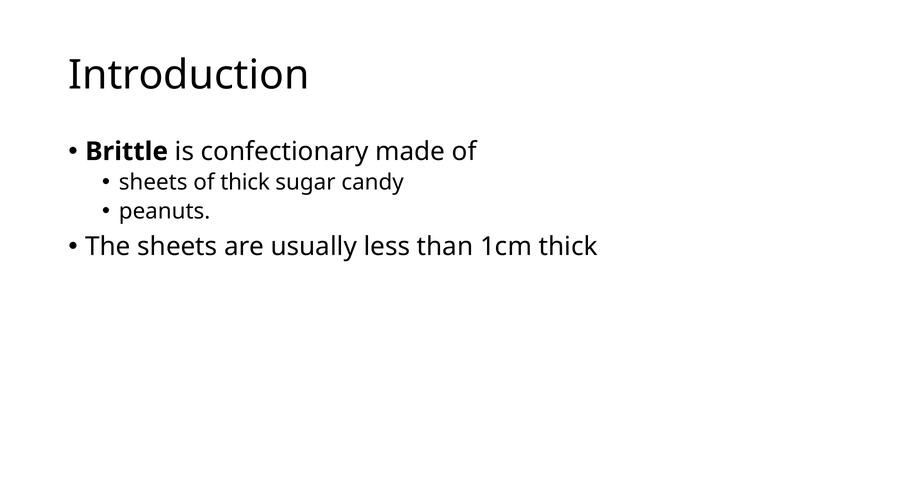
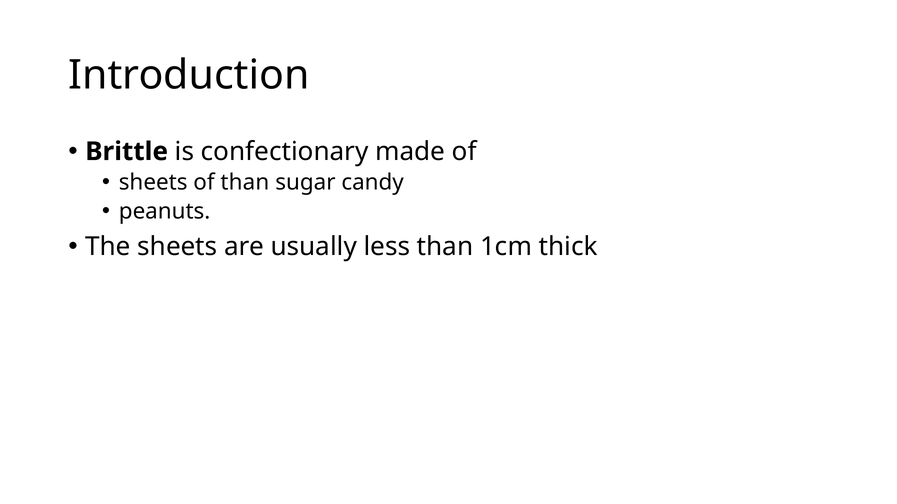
of thick: thick -> than
